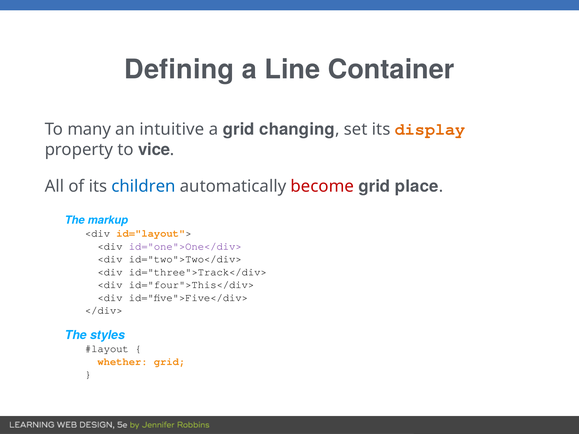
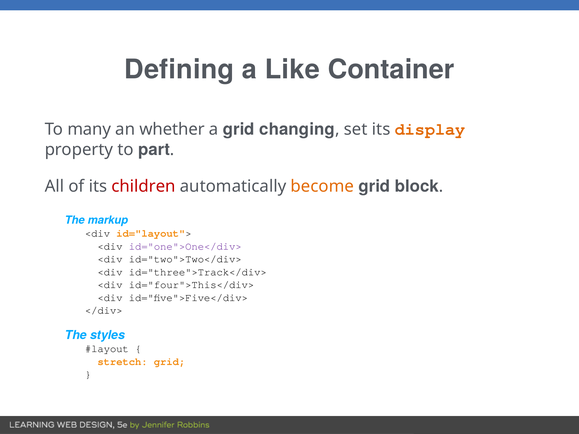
Line: Line -> Like
intuitive: intuitive -> whether
vice: vice -> part
children colour: blue -> red
become colour: red -> orange
place: place -> block
whether: whether -> stretch
